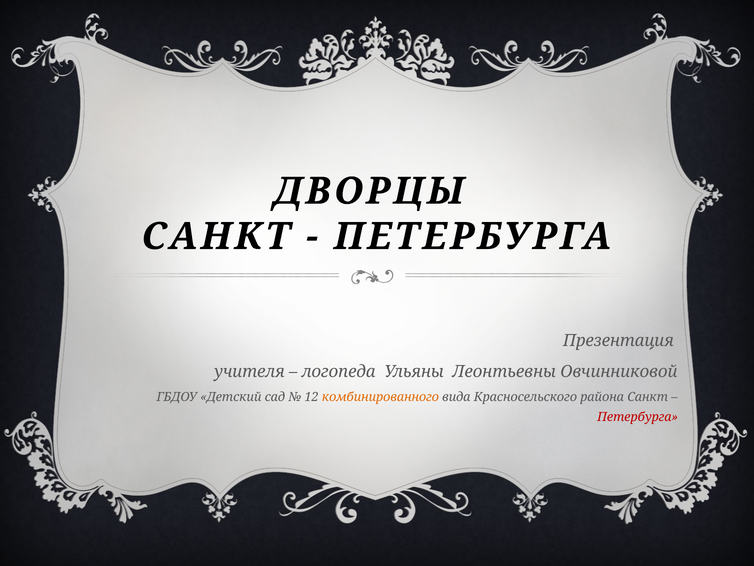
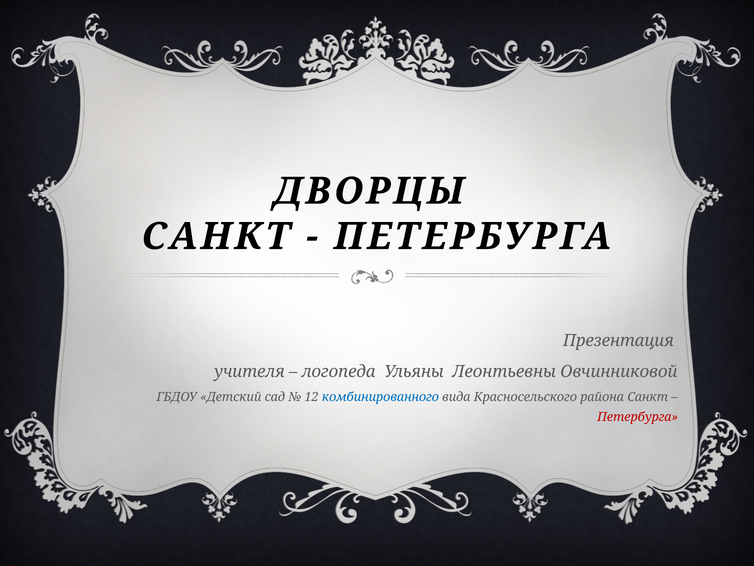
комбинированного colour: orange -> blue
